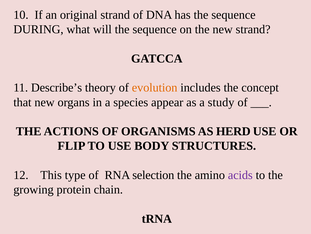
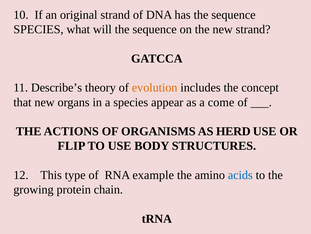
DURING at (38, 29): DURING -> SPECIES
study: study -> come
selection: selection -> example
acids colour: purple -> blue
